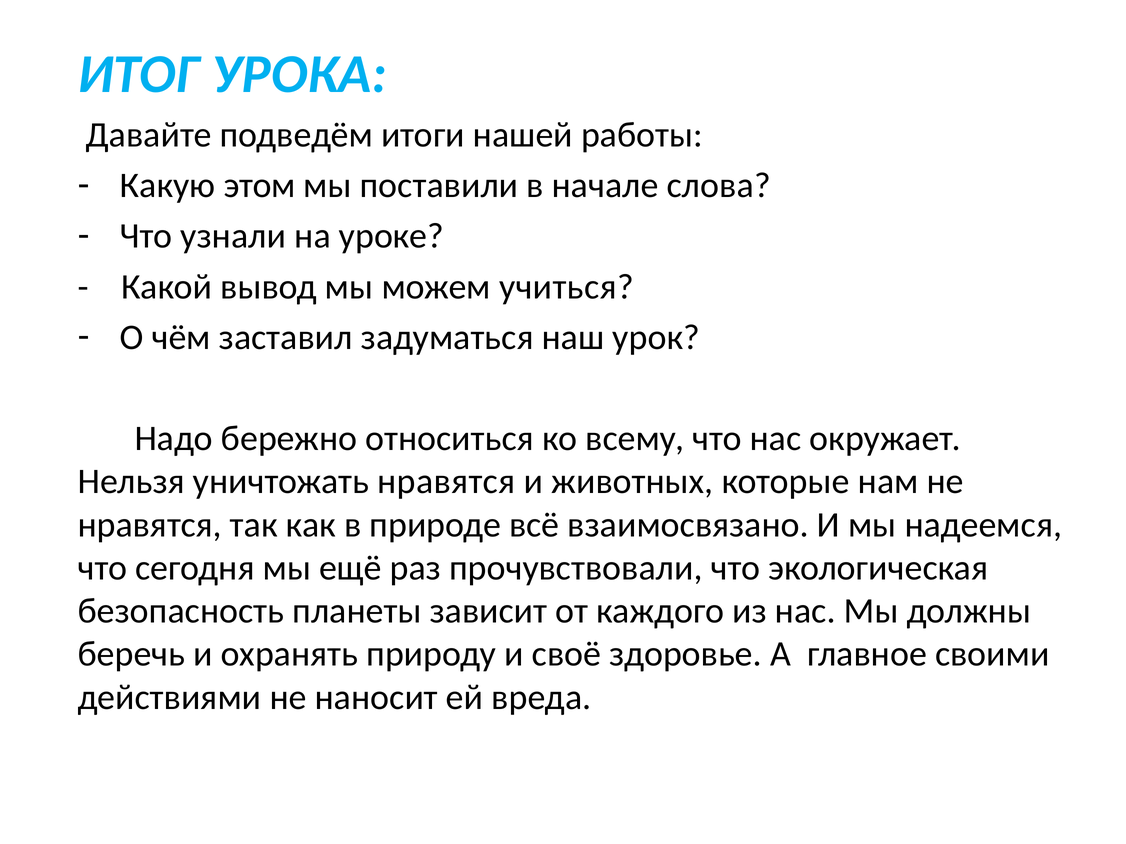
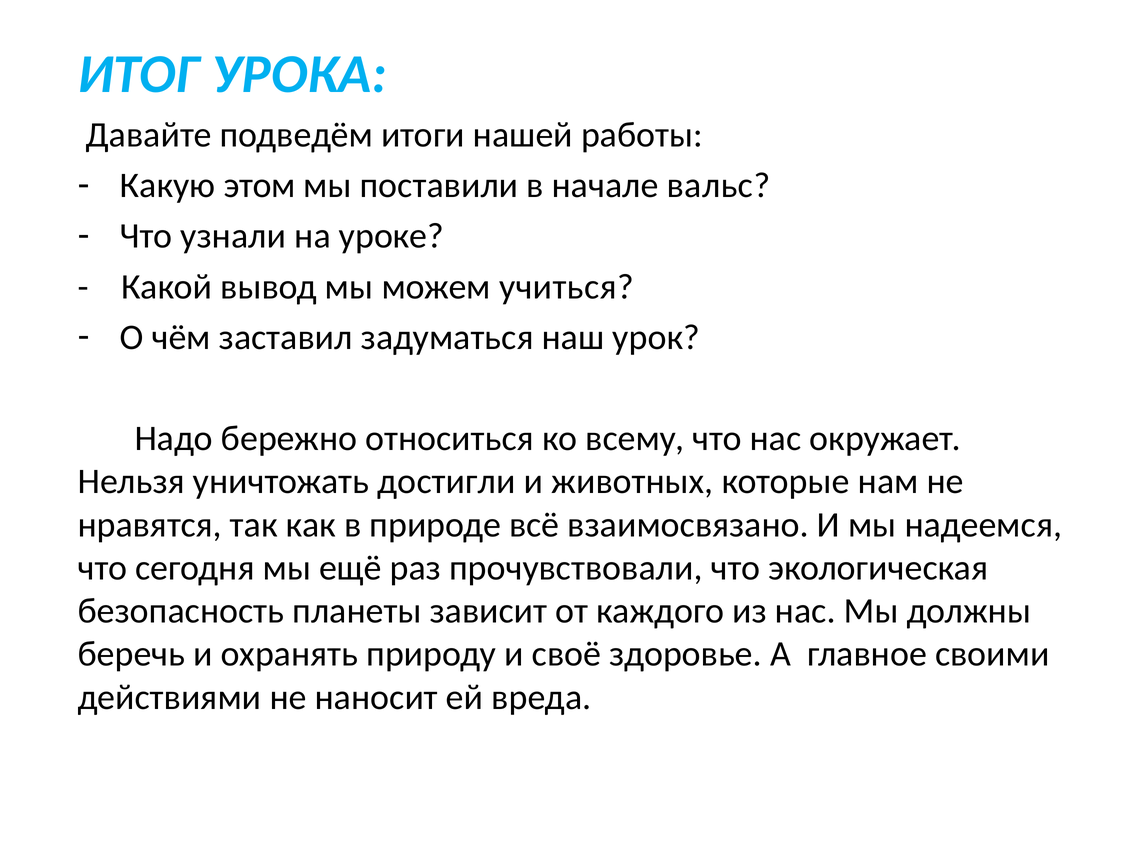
слова: слова -> вальс
уничтожать нравятся: нравятся -> достигли
